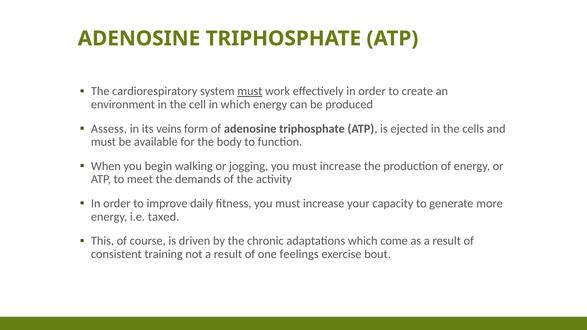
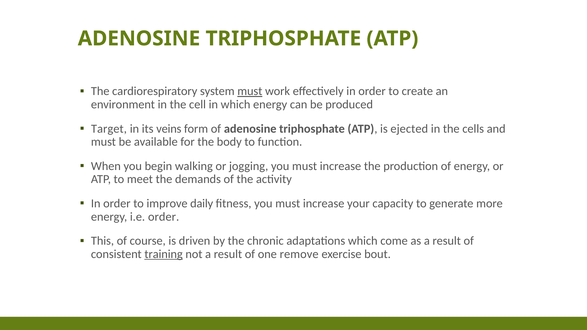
Assess: Assess -> Target
i.e taxed: taxed -> order
training underline: none -> present
feelings: feelings -> remove
